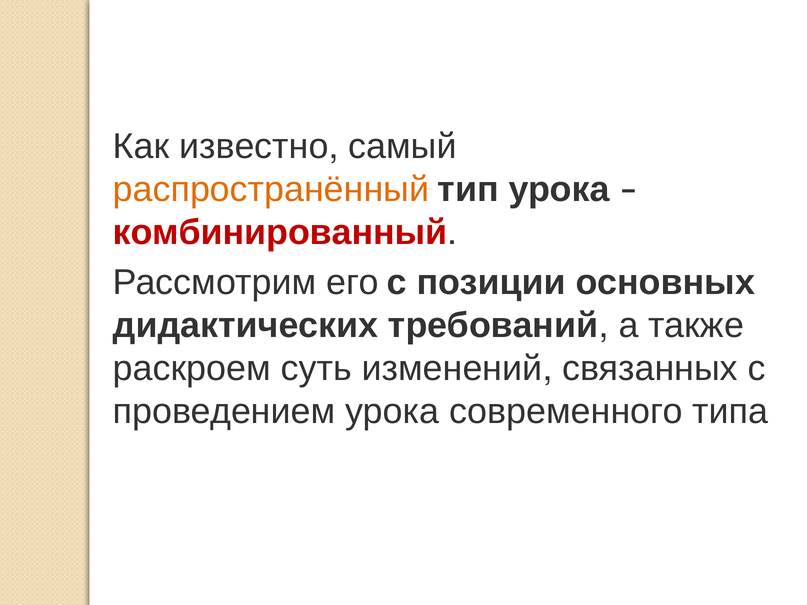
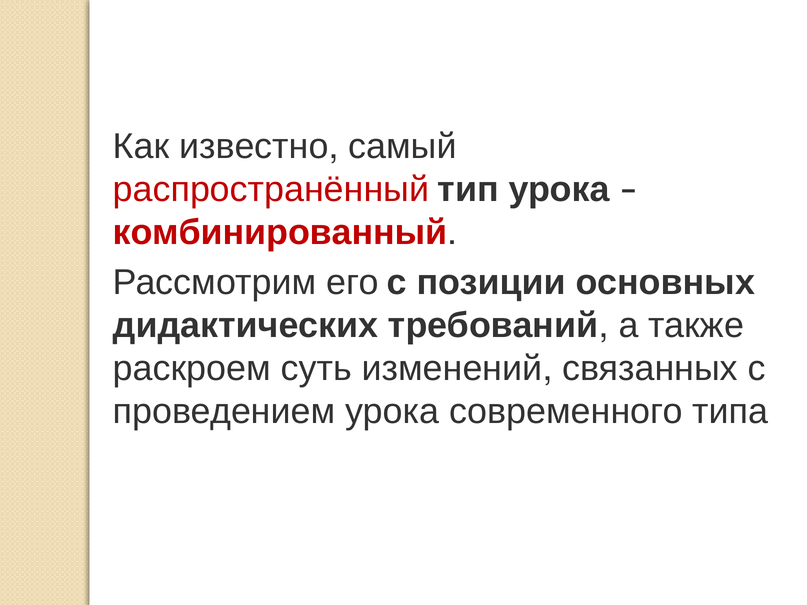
распространённый colour: orange -> red
